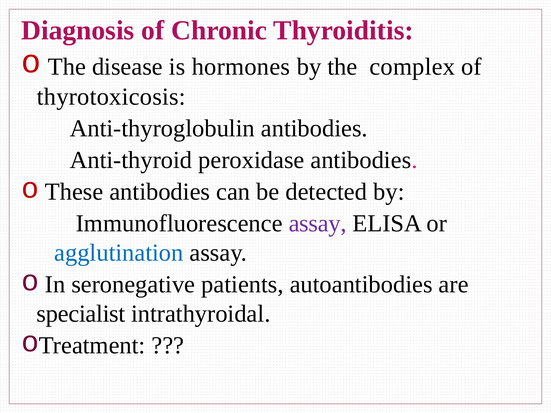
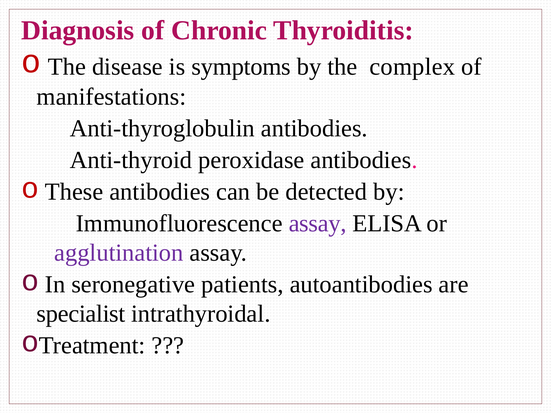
hormones: hormones -> symptoms
thyrotoxicosis: thyrotoxicosis -> manifestations
agglutination colour: blue -> purple
